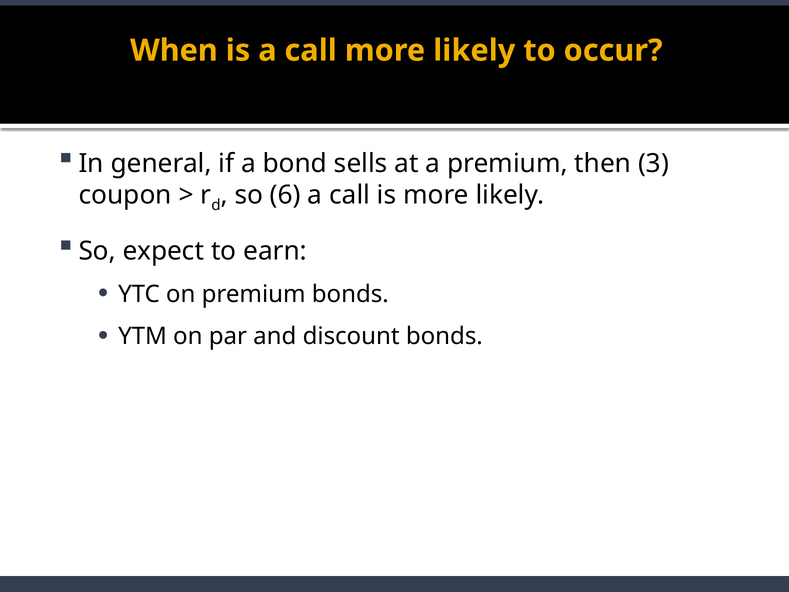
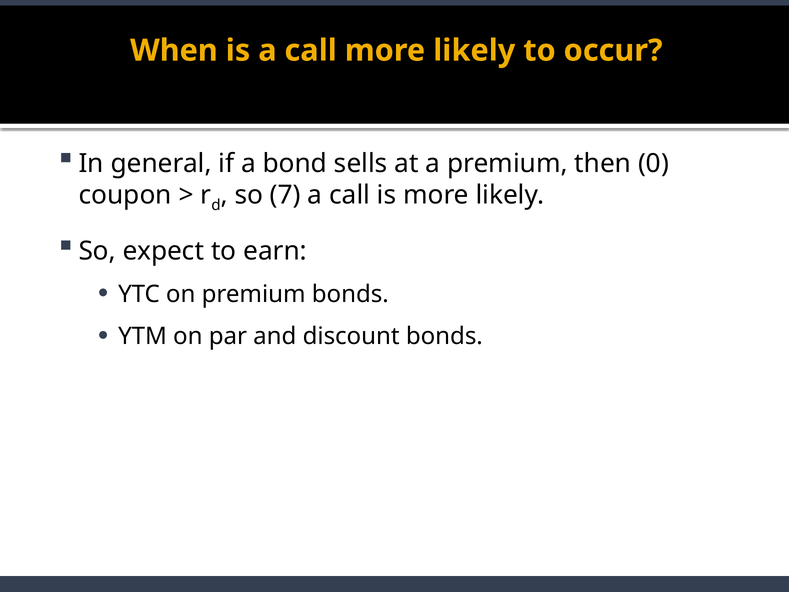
3: 3 -> 0
6: 6 -> 7
